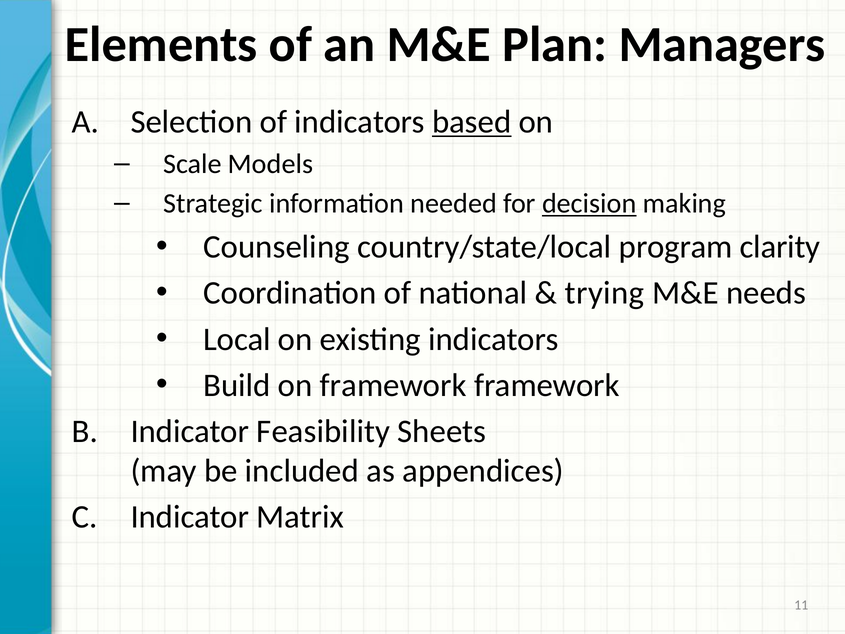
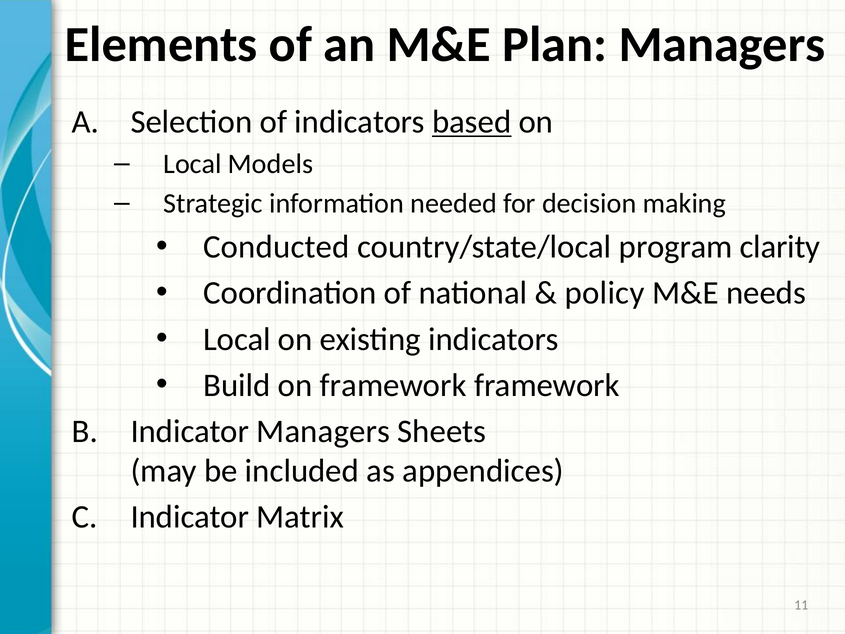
Scale at (193, 164): Scale -> Local
decision underline: present -> none
Counseling: Counseling -> Conducted
trying: trying -> policy
Indicator Feasibility: Feasibility -> Managers
